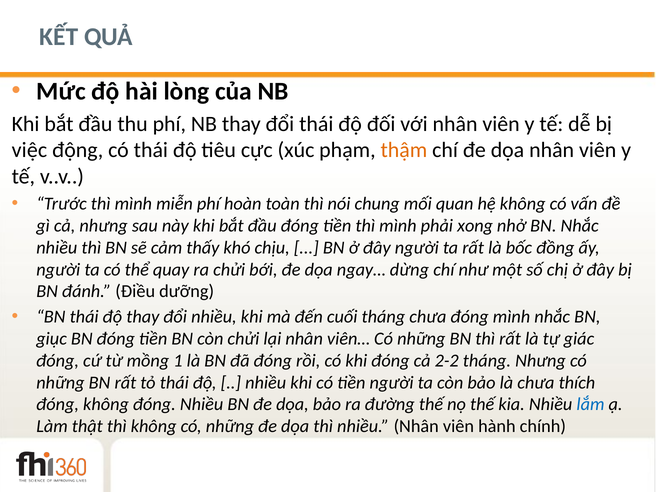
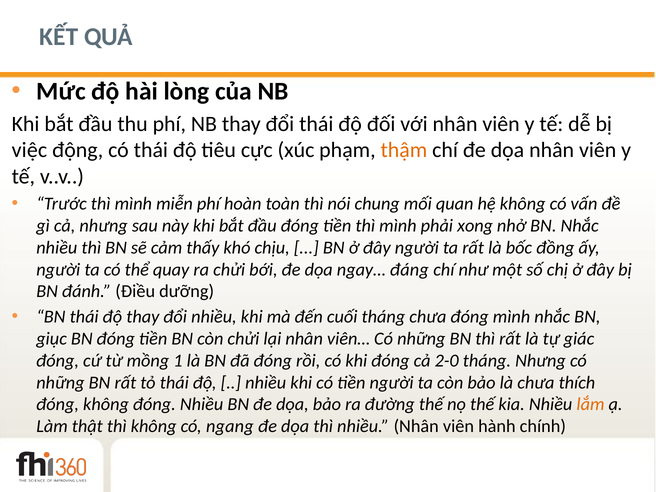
dừng: dừng -> đáng
2-2: 2-2 -> 2-0
lắm colour: blue -> orange
không có những: những -> ngang
